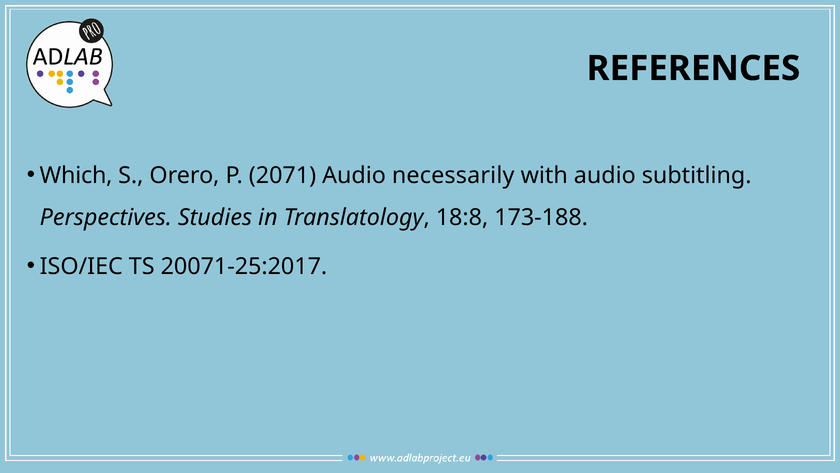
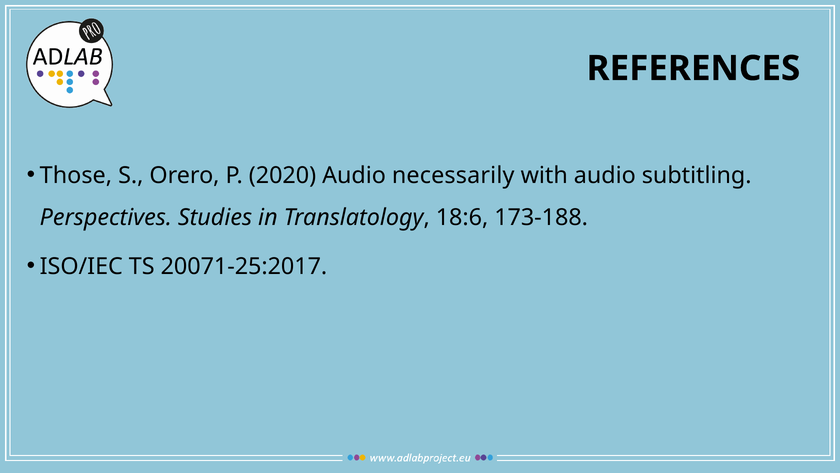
Which: Which -> Those
2071: 2071 -> 2020
18:8: 18:8 -> 18:6
